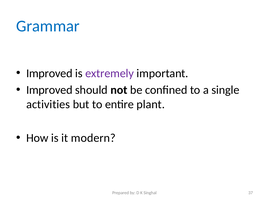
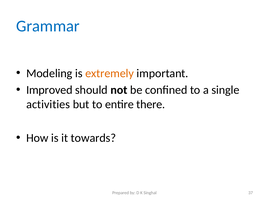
Improved at (49, 73): Improved -> Modeling
extremely colour: purple -> orange
plant: plant -> there
modern: modern -> towards
